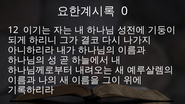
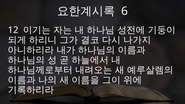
0: 0 -> 6
